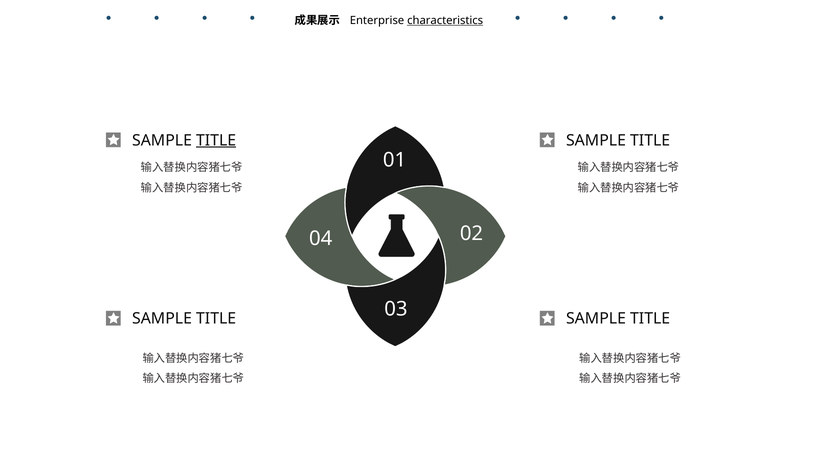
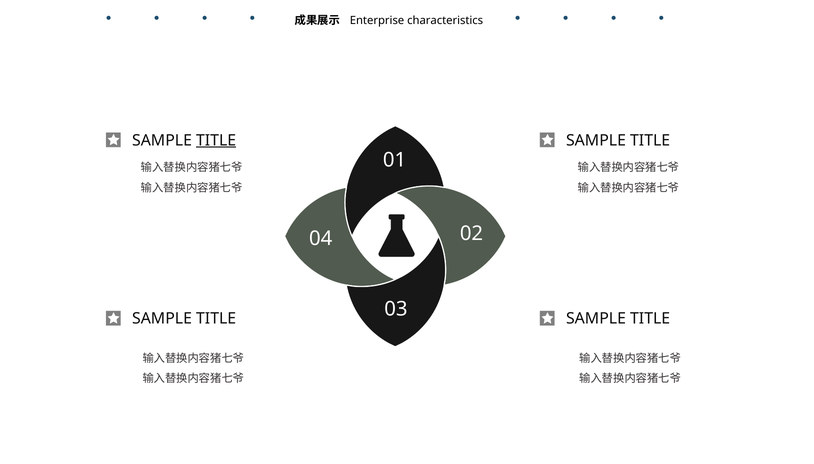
characteristics underline: present -> none
